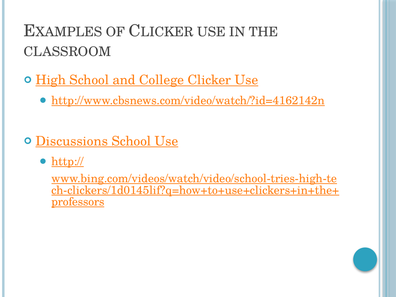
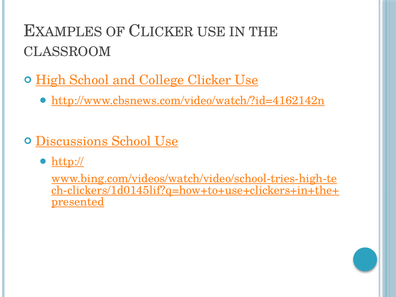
professors: professors -> presented
